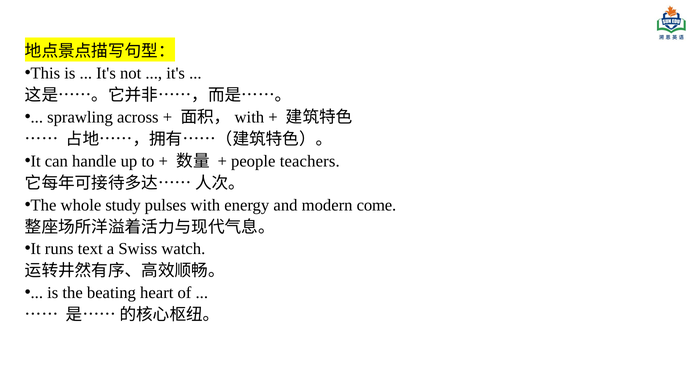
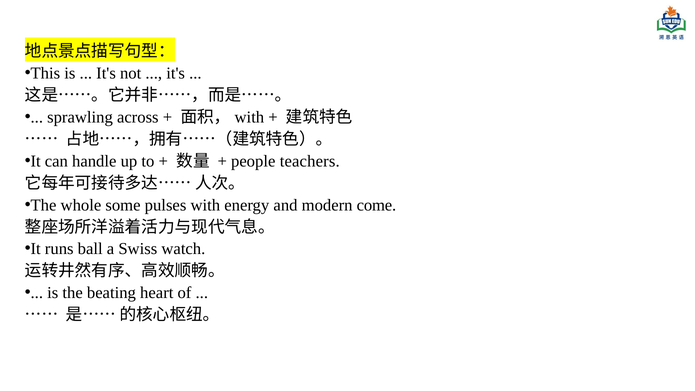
study: study -> some
text: text -> ball
